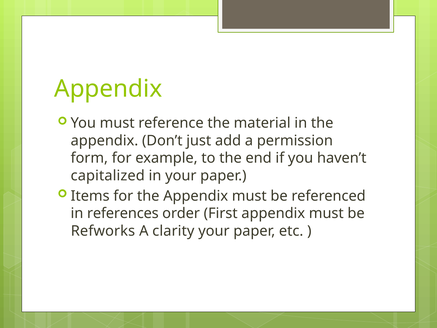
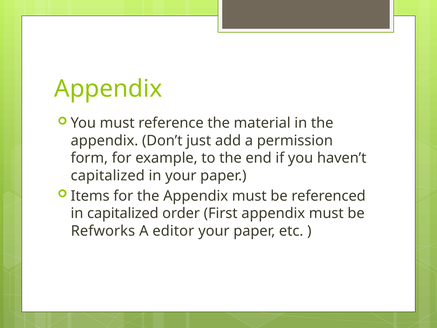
in references: references -> capitalized
clarity: clarity -> editor
